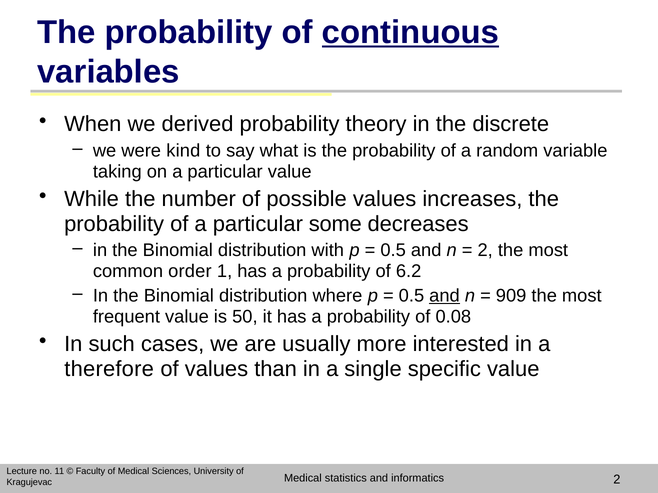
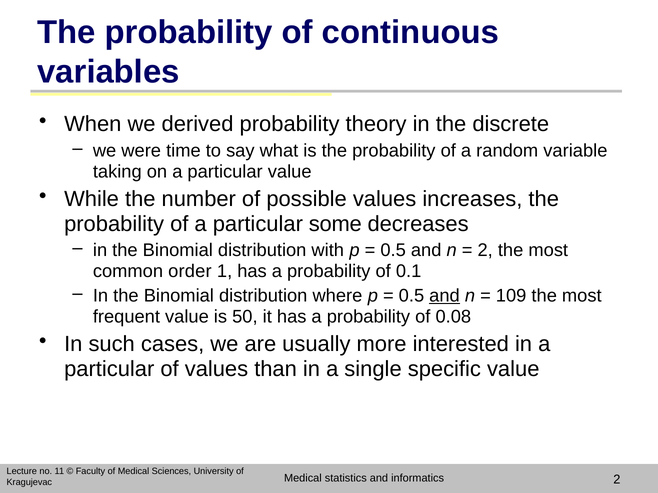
continuous underline: present -> none
kind: kind -> time
6.2: 6.2 -> 0.1
909: 909 -> 109
therefore at (109, 369): therefore -> particular
